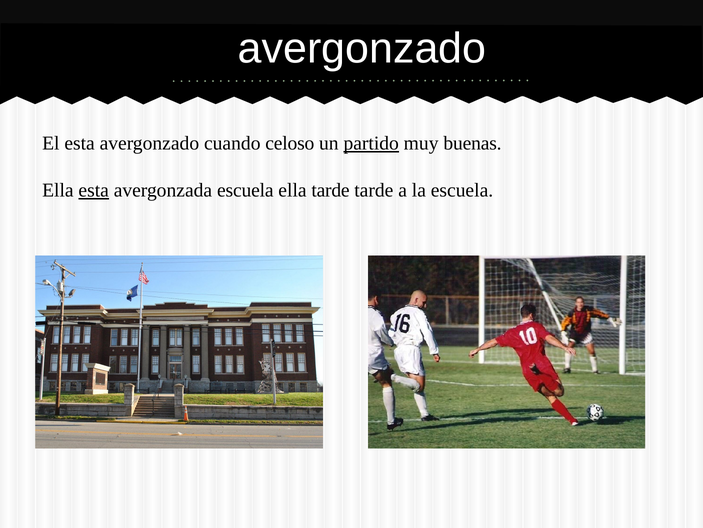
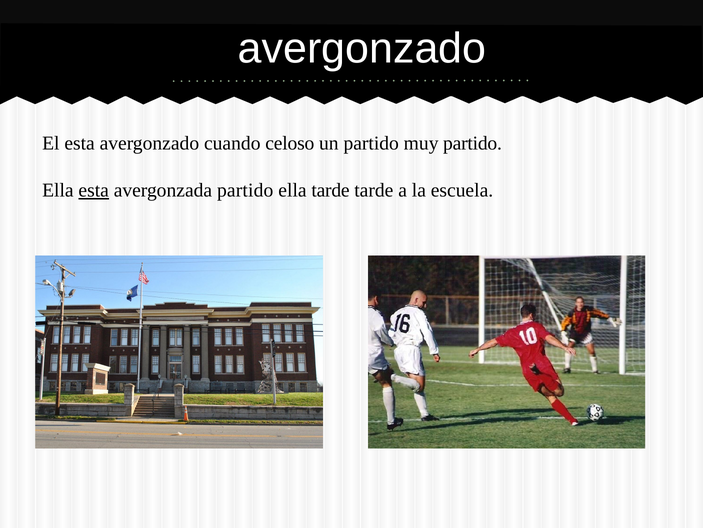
partido at (371, 143) underline: present -> none
muy buenas: buenas -> partido
avergonzada escuela: escuela -> partido
